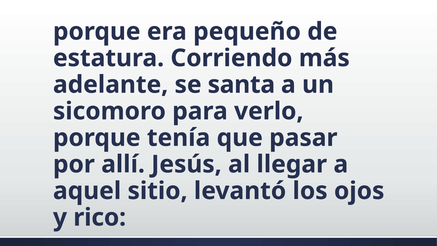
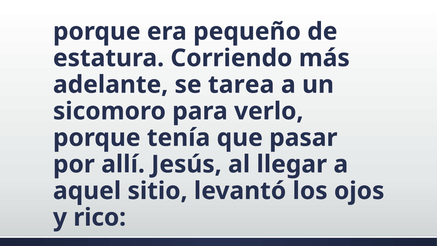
santa: santa -> tarea
